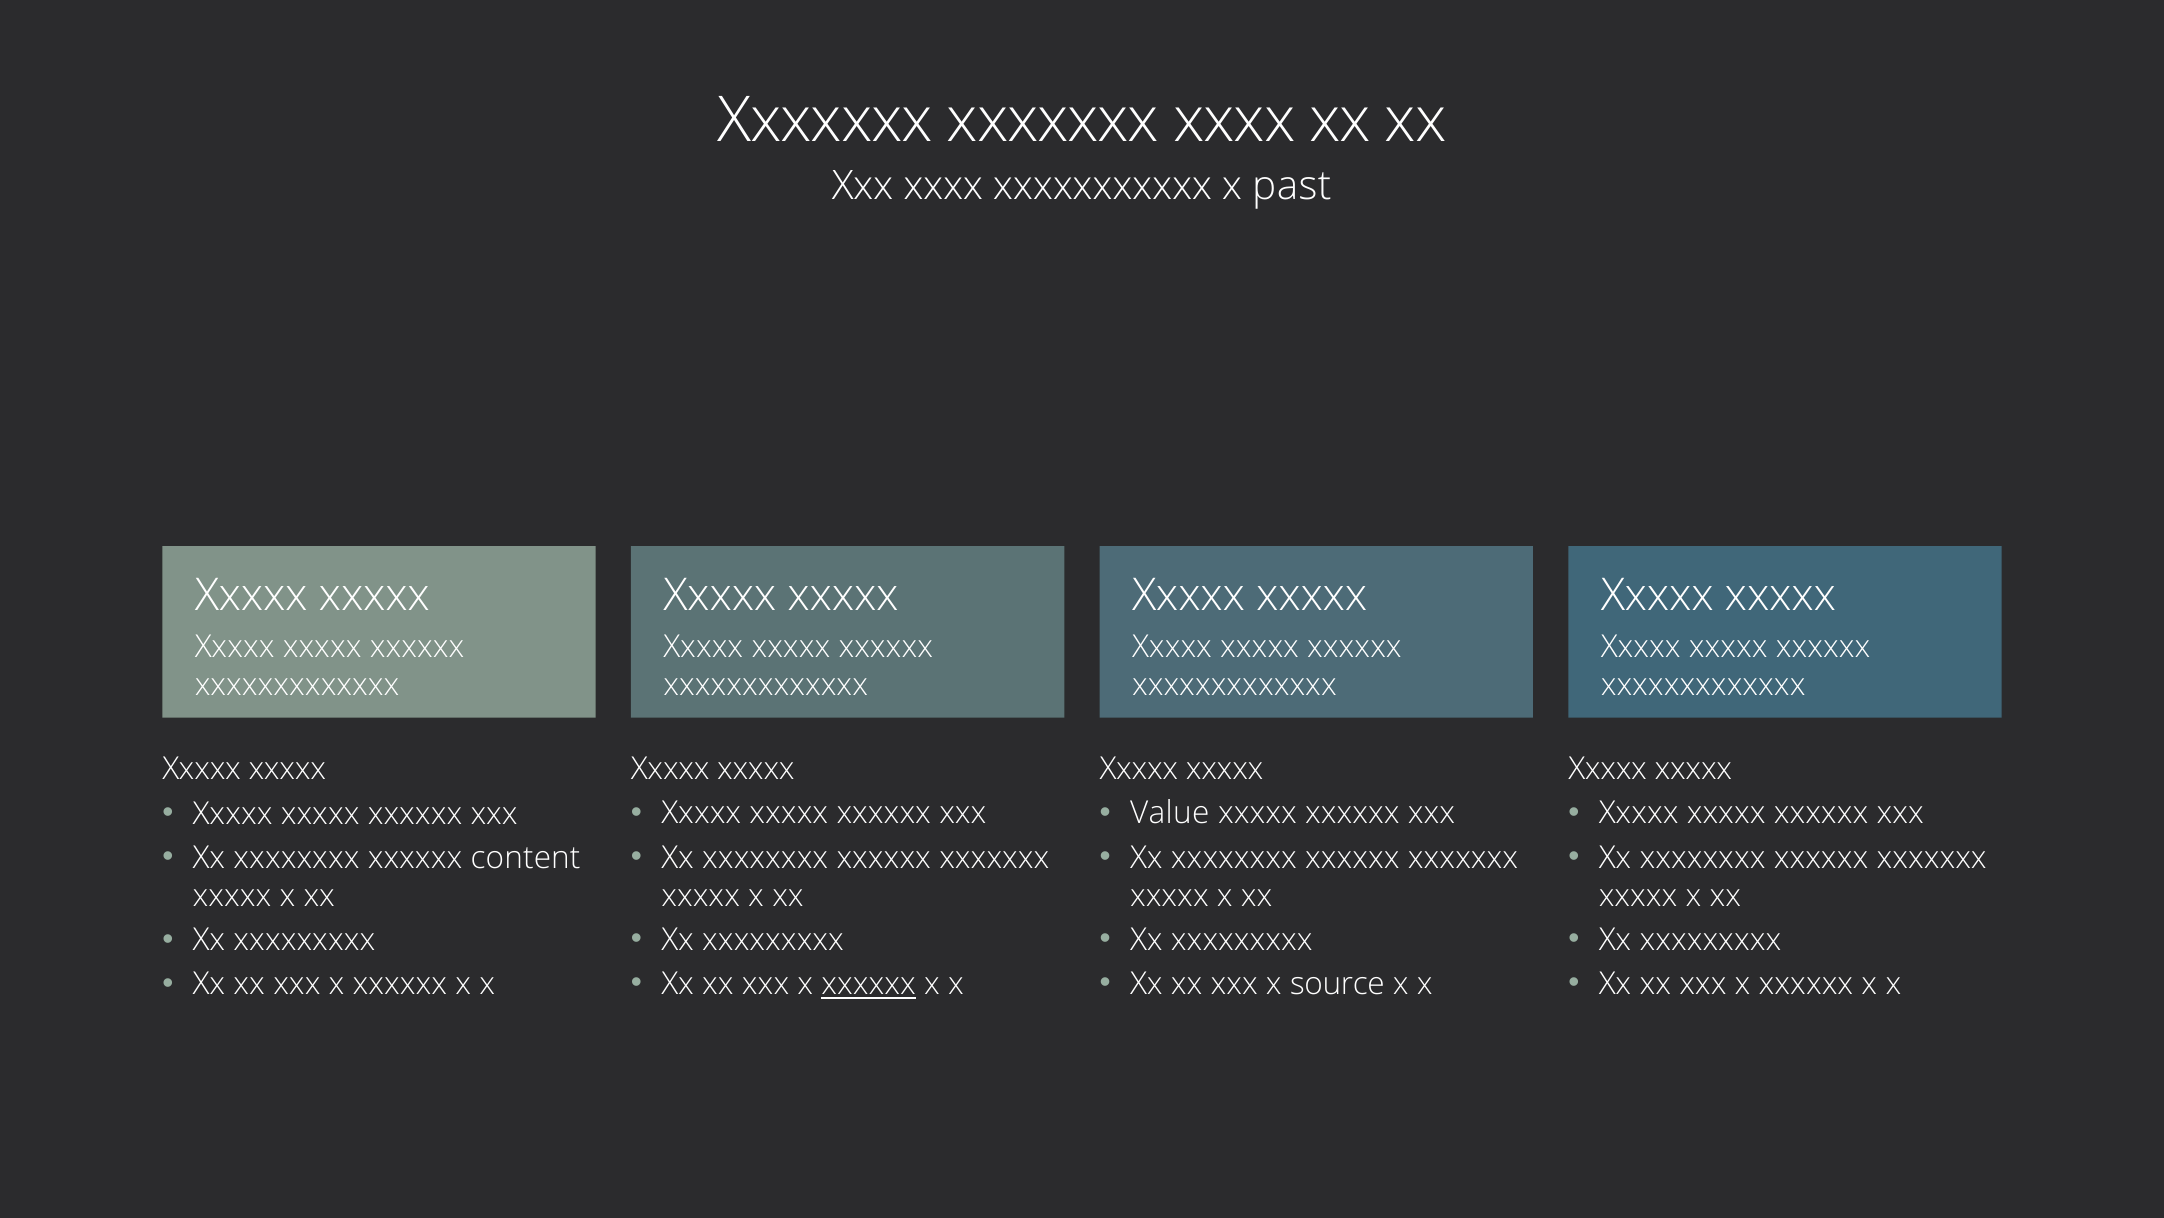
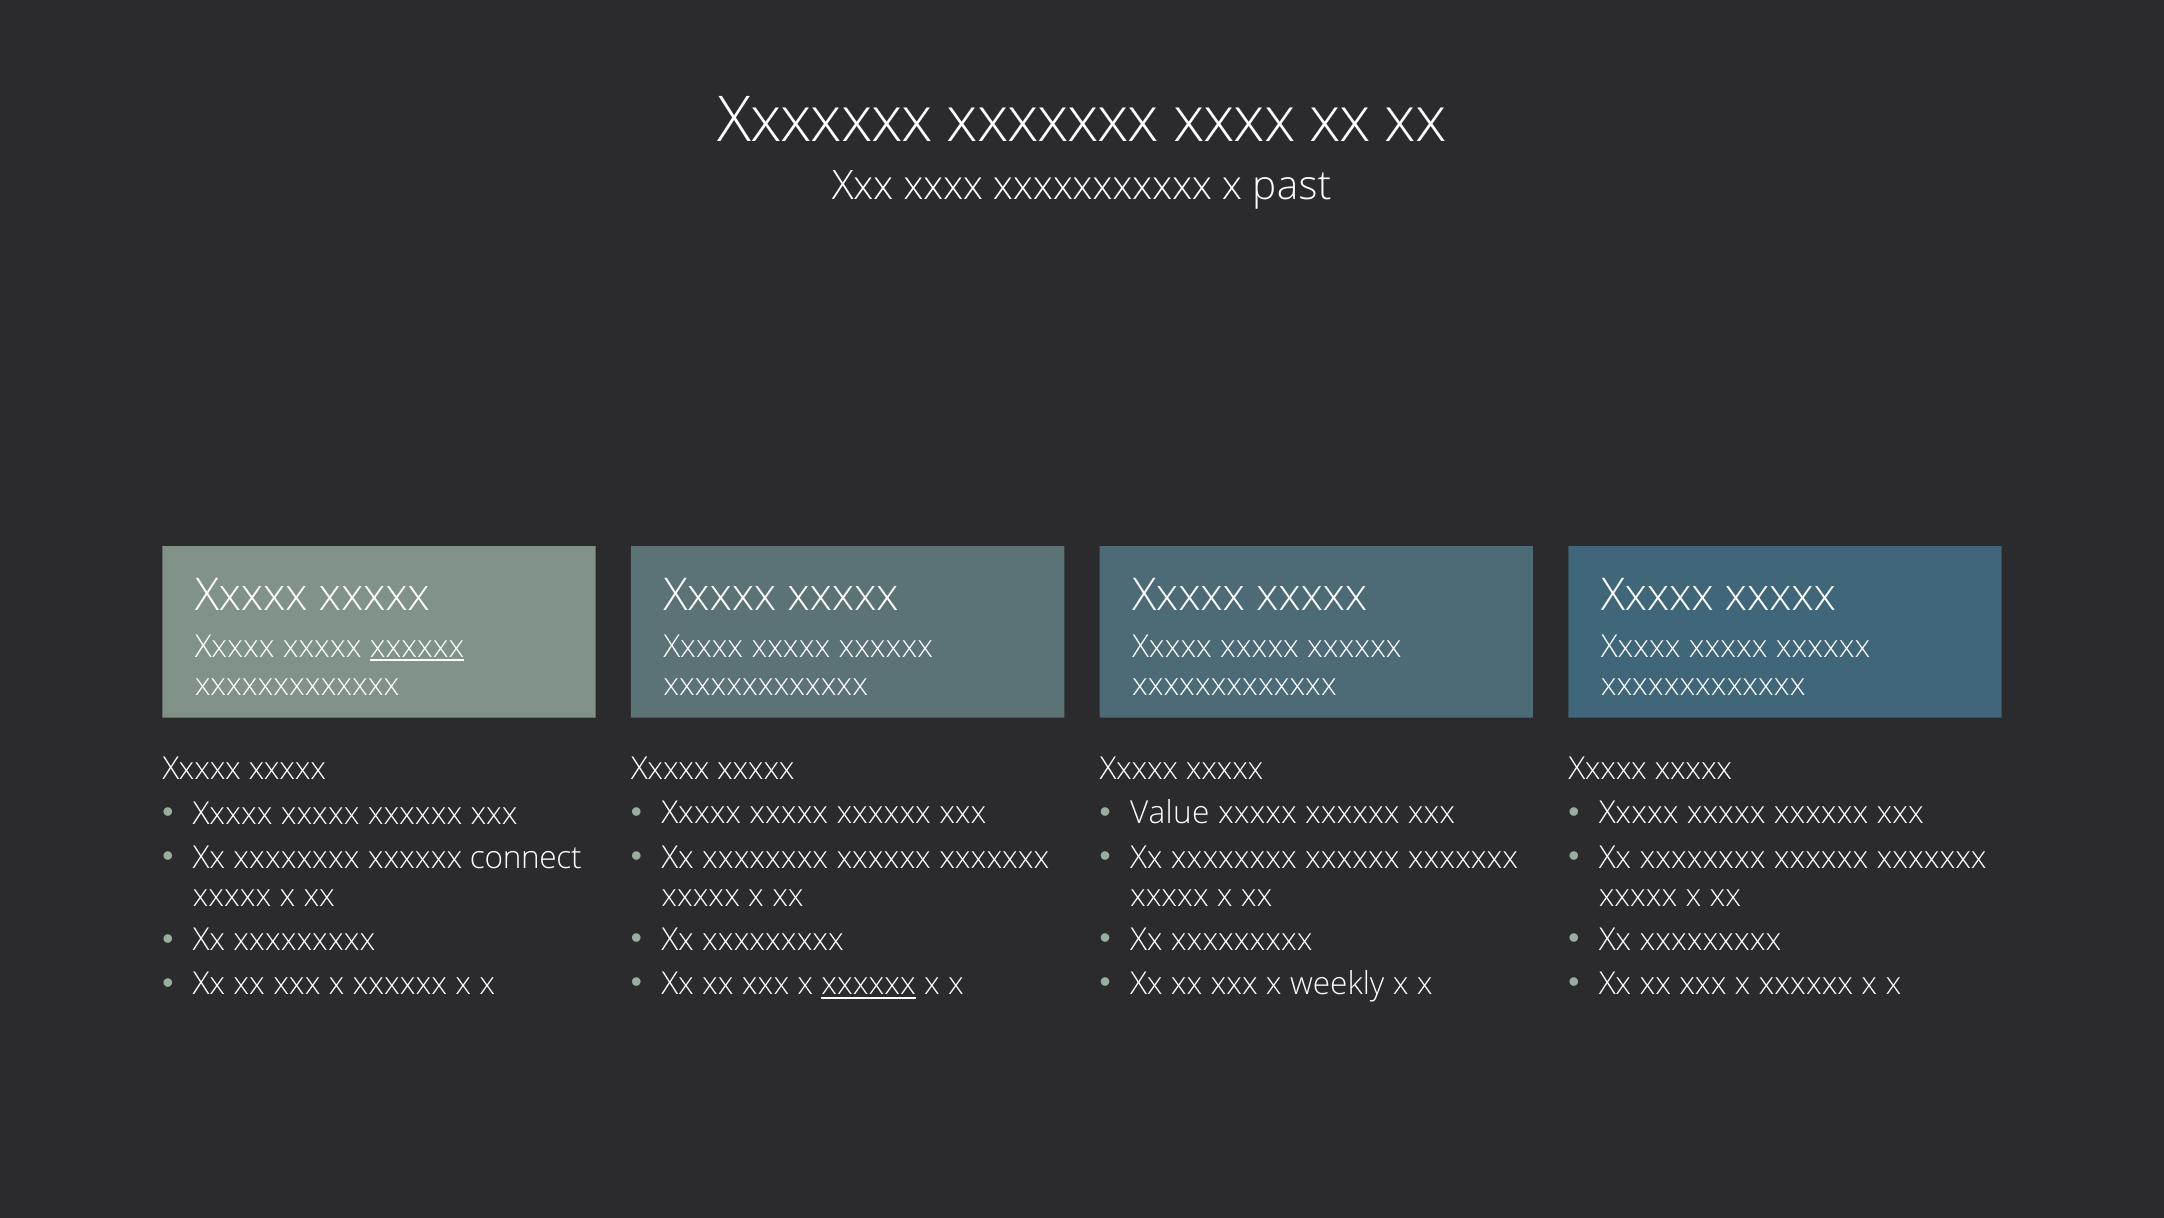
xxxxxx at (417, 646) underline: none -> present
content: content -> connect
source: source -> weekly
